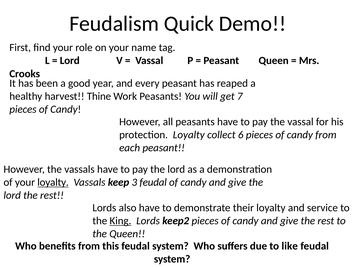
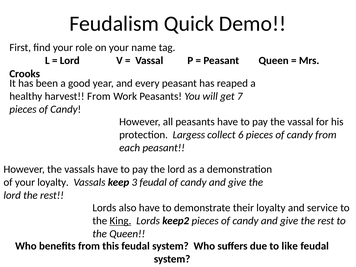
harvest Thine: Thine -> From
protection Loyalty: Loyalty -> Largess
loyalty at (53, 182) underline: present -> none
